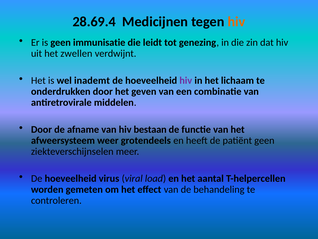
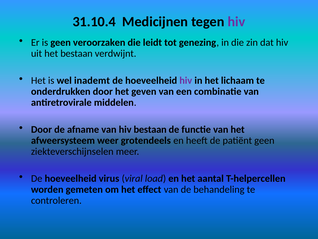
28.69.4: 28.69.4 -> 31.10.4
hiv at (236, 22) colour: orange -> purple
immunisatie: immunisatie -> veroorzaken
het zwellen: zwellen -> bestaan
